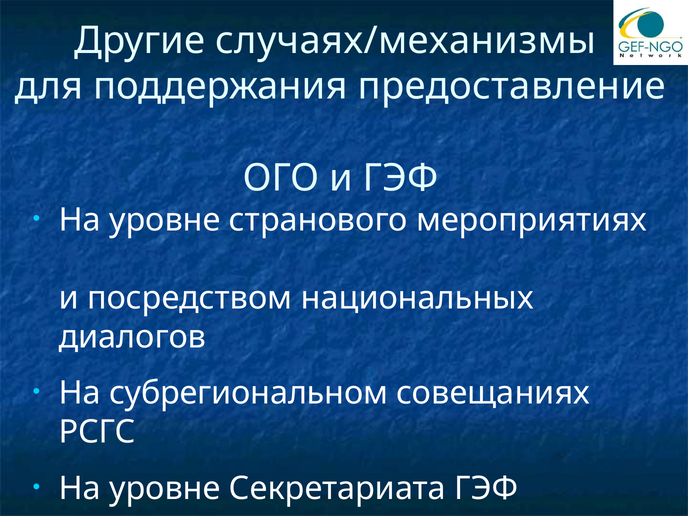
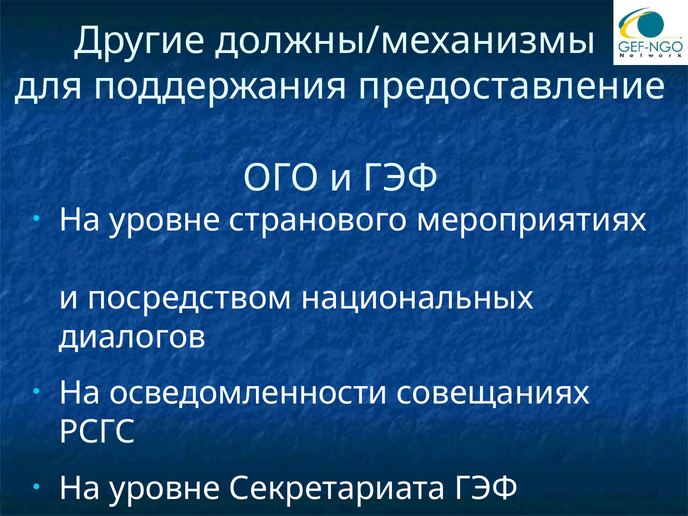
случаях/механизмы: случаях/механизмы -> должны/механизмы
субрегиональном: субрегиональном -> осведомленности
